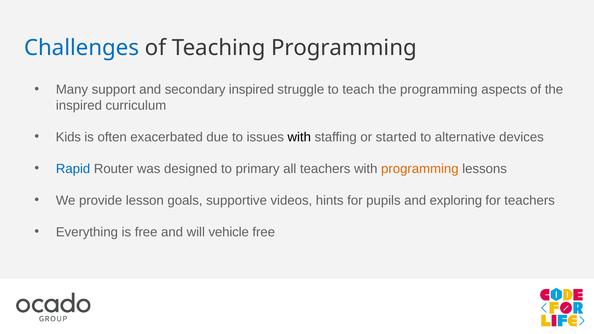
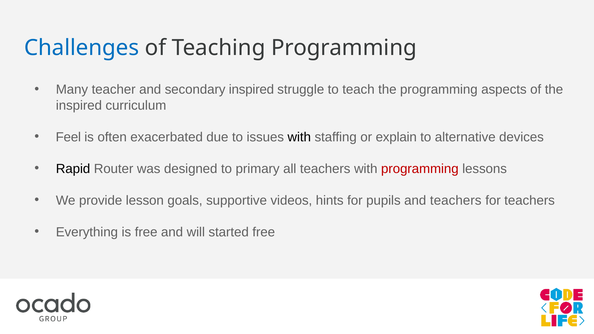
support: support -> teacher
Kids: Kids -> Feel
started: started -> explain
Rapid colour: blue -> black
programming at (420, 169) colour: orange -> red
and exploring: exploring -> teachers
vehicle: vehicle -> started
